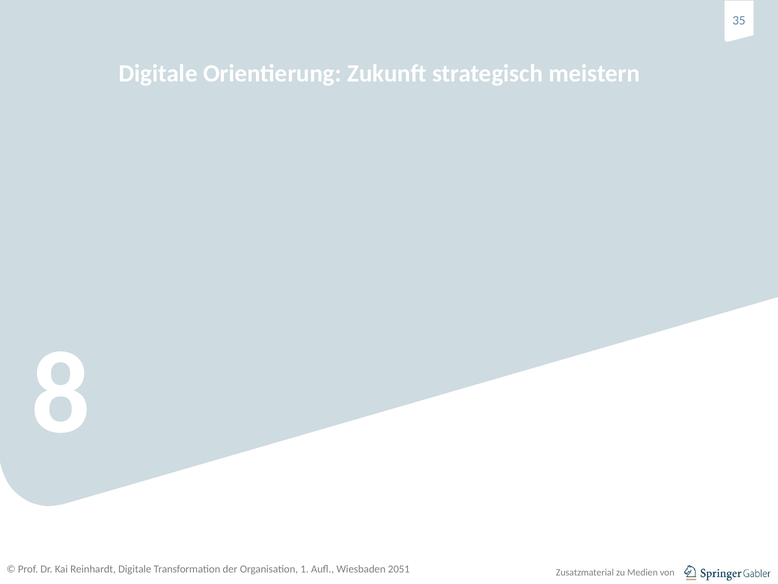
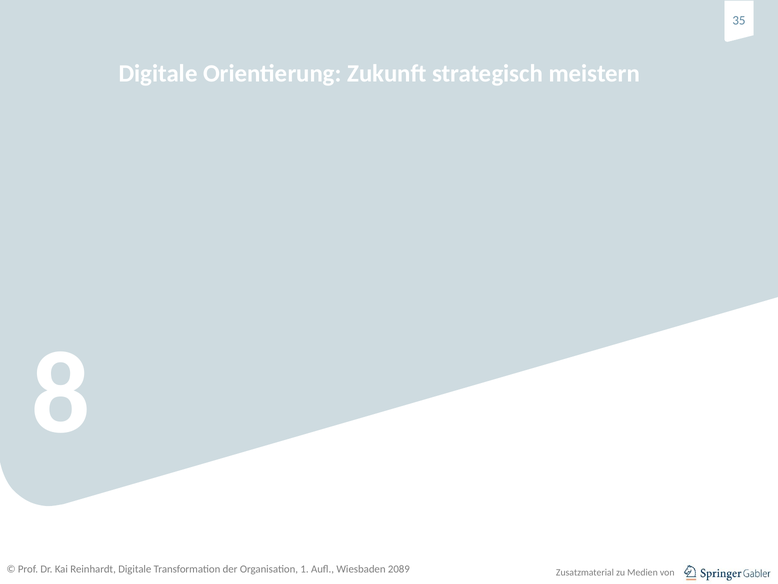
2051: 2051 -> 2089
